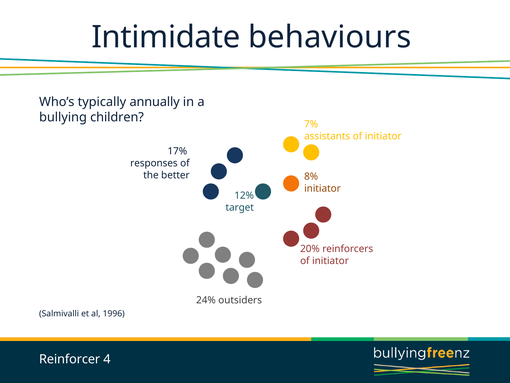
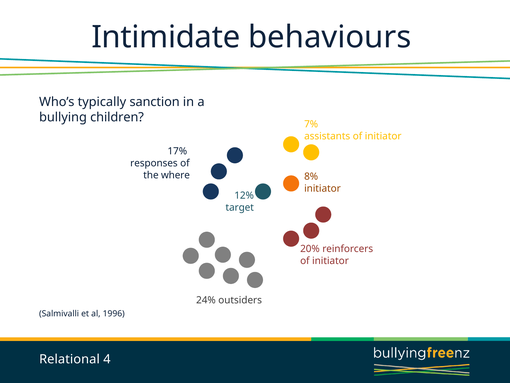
annually: annually -> sanction
better: better -> where
Reinforcer: Reinforcer -> Relational
